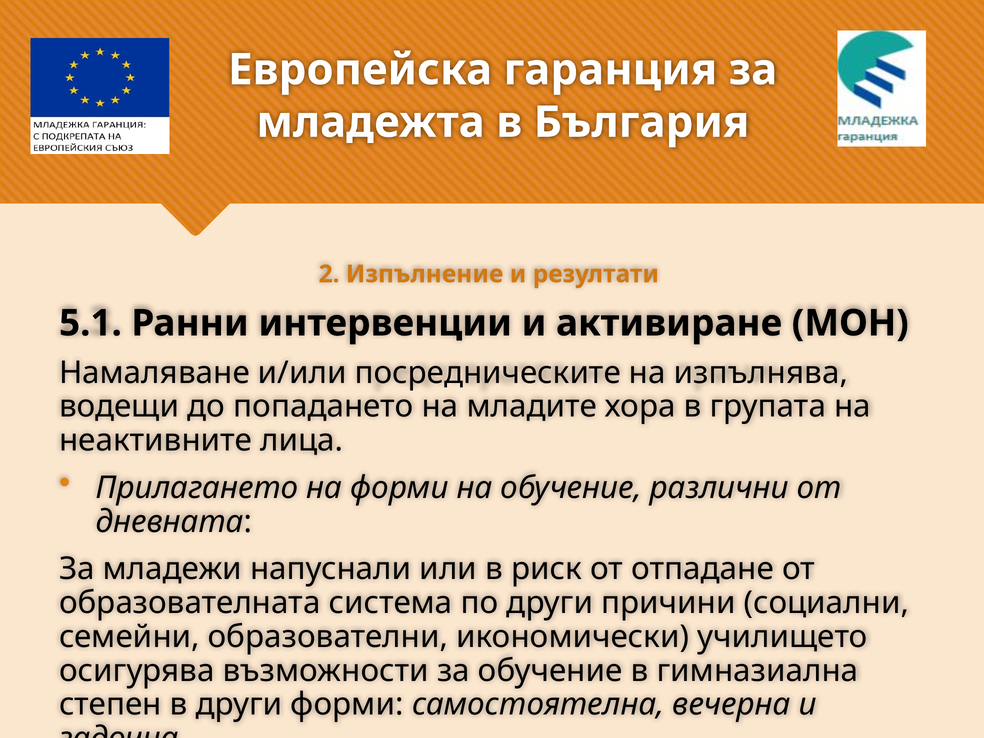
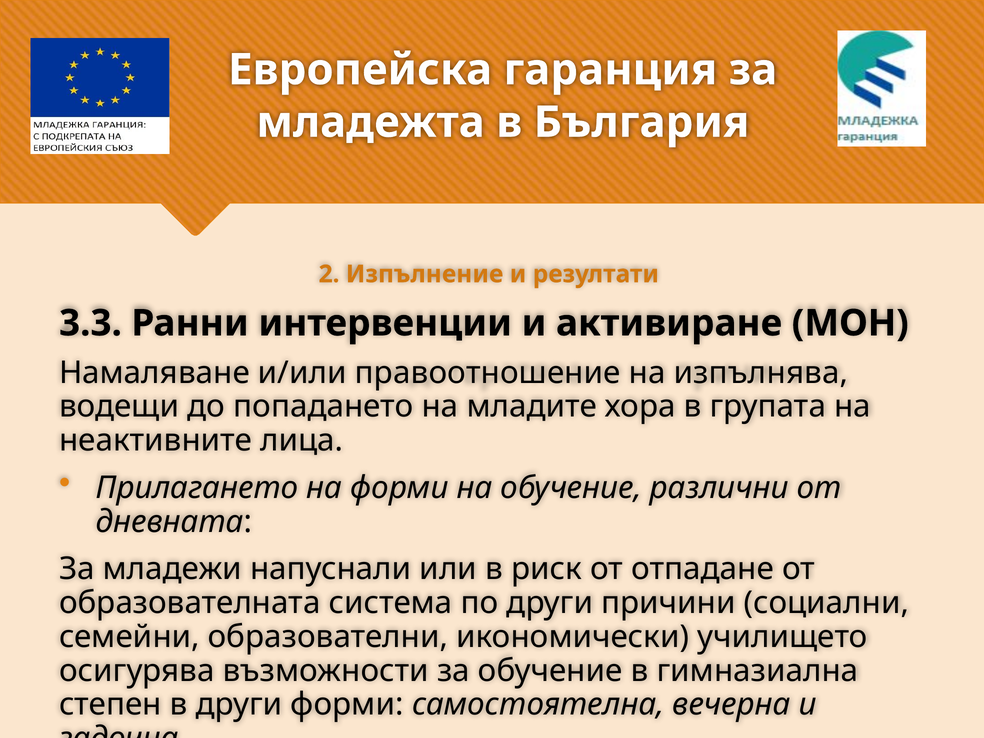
5.1: 5.1 -> 3.3
посредническите: посредническите -> правоотношение
